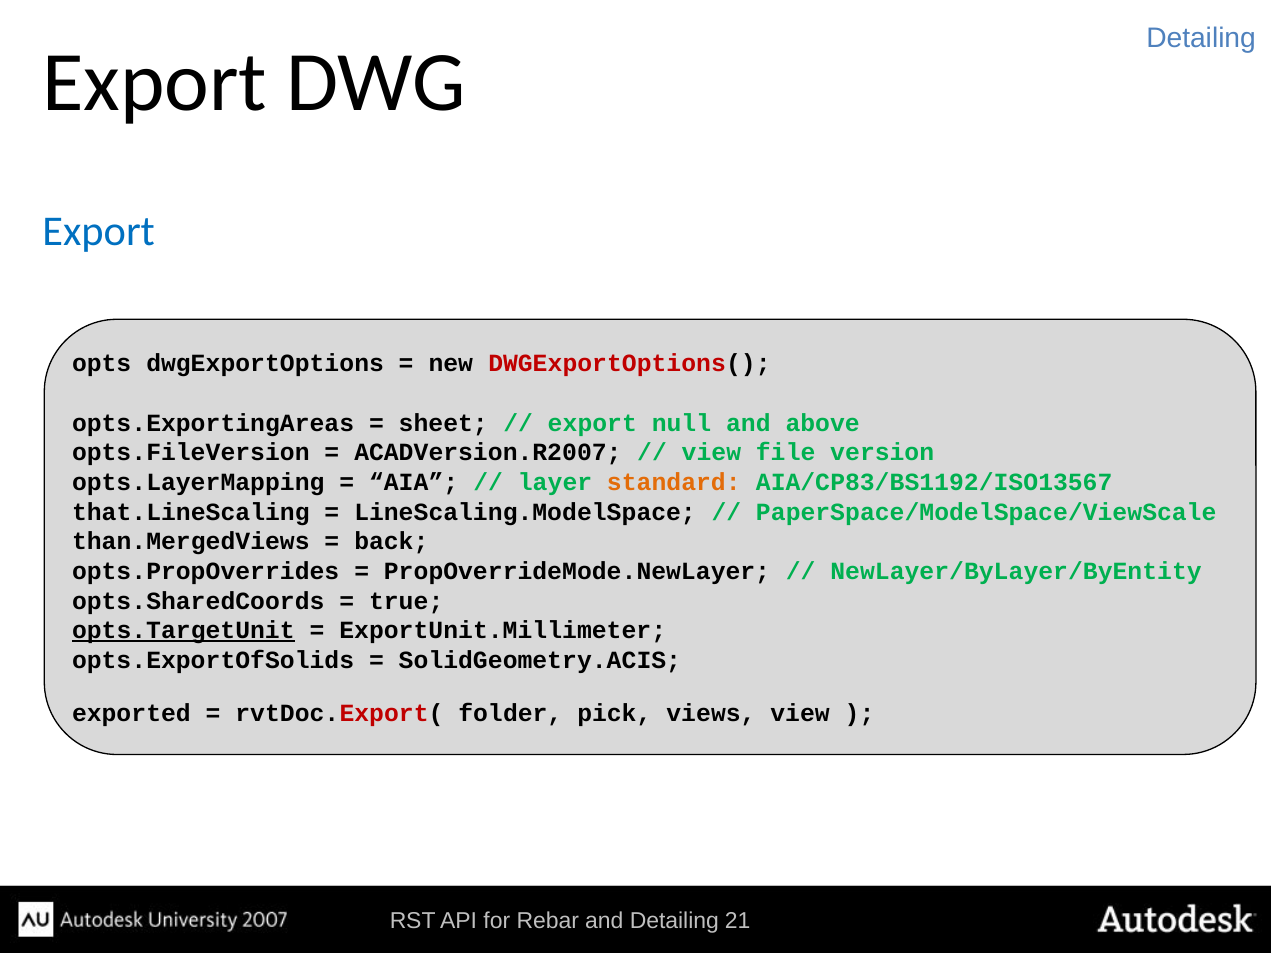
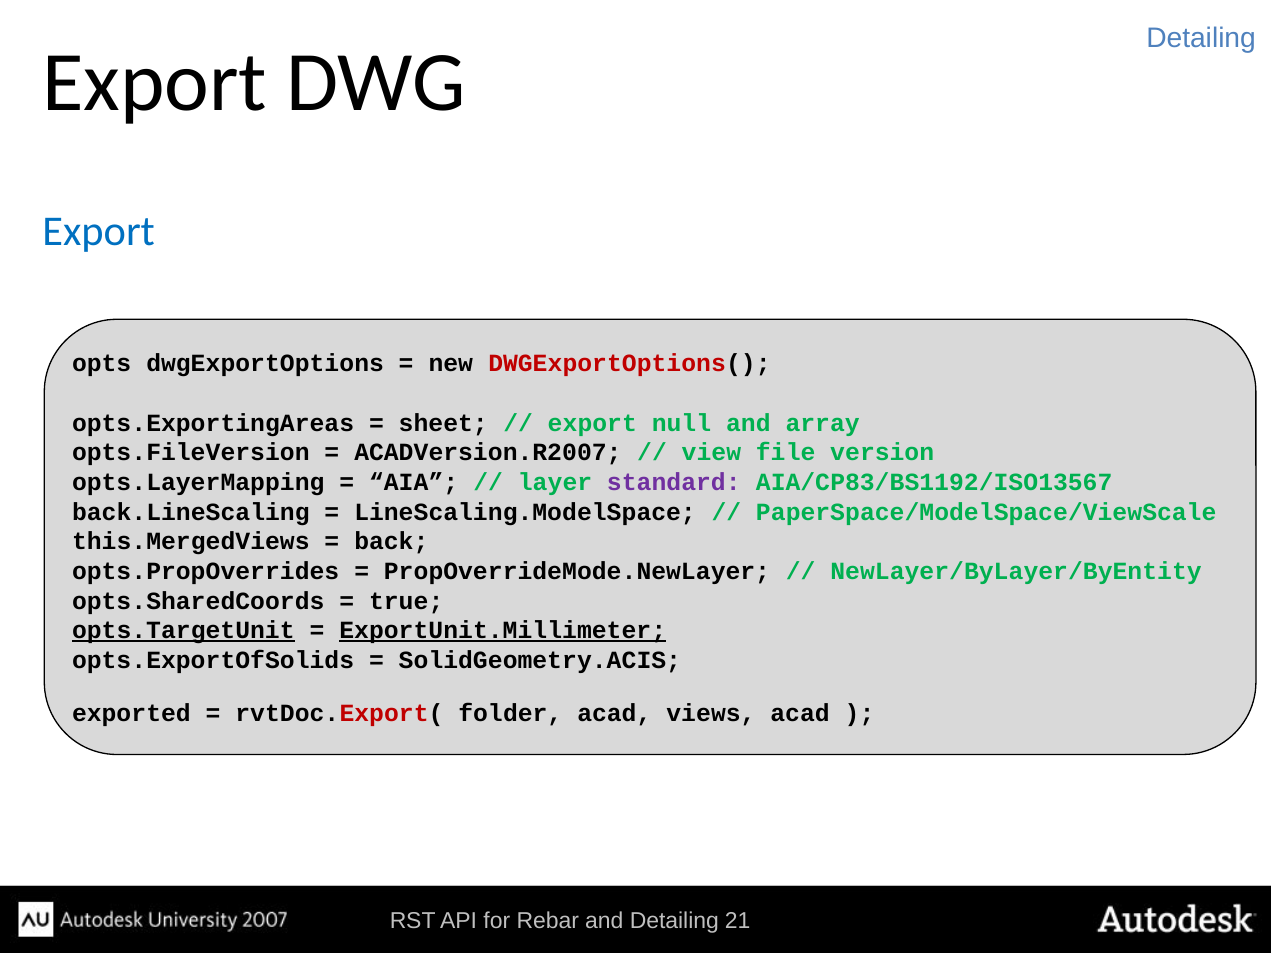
above: above -> array
standard colour: orange -> purple
that.LineScaling: that.LineScaling -> back.LineScaling
than.MergedViews: than.MergedViews -> this.MergedViews
ExportUnit.Millimeter underline: none -> present
folder pick: pick -> acad
views view: view -> acad
